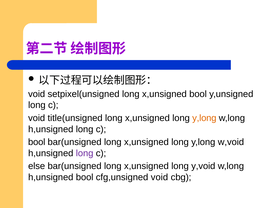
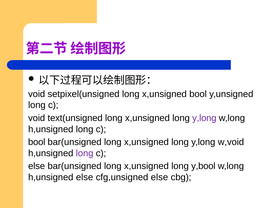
title(unsigned: title(unsigned -> text(unsigned
y,long at (204, 118) colour: orange -> purple
y,void: y,void -> y,bool
h,unsigned bool: bool -> else
cfg,unsigned void: void -> else
